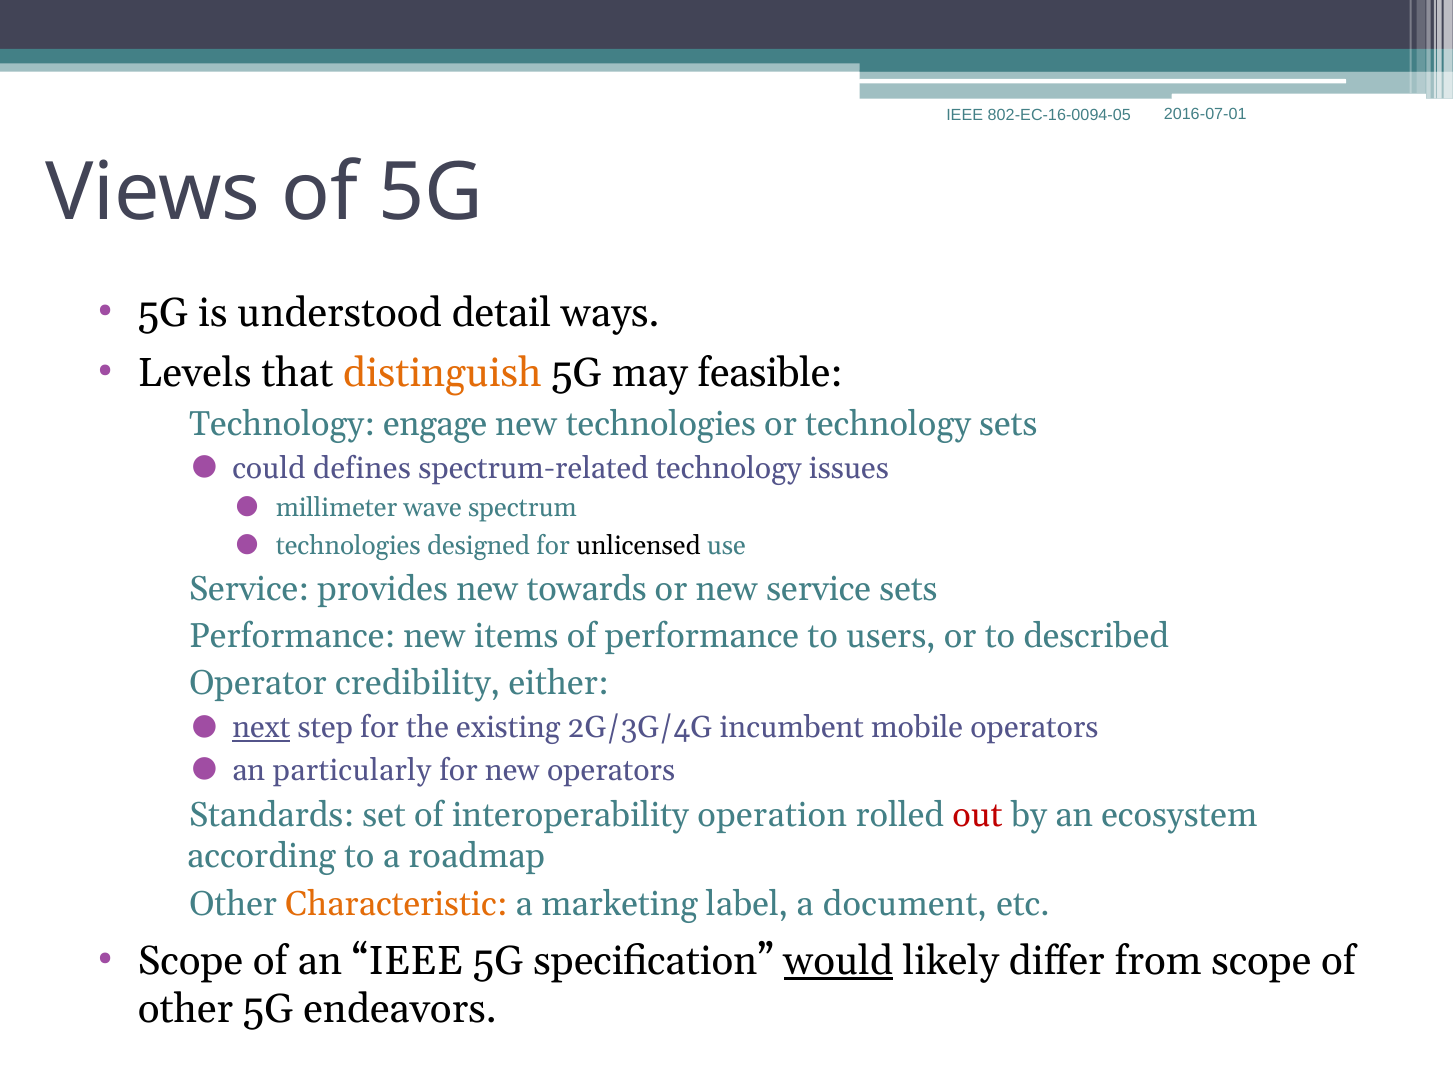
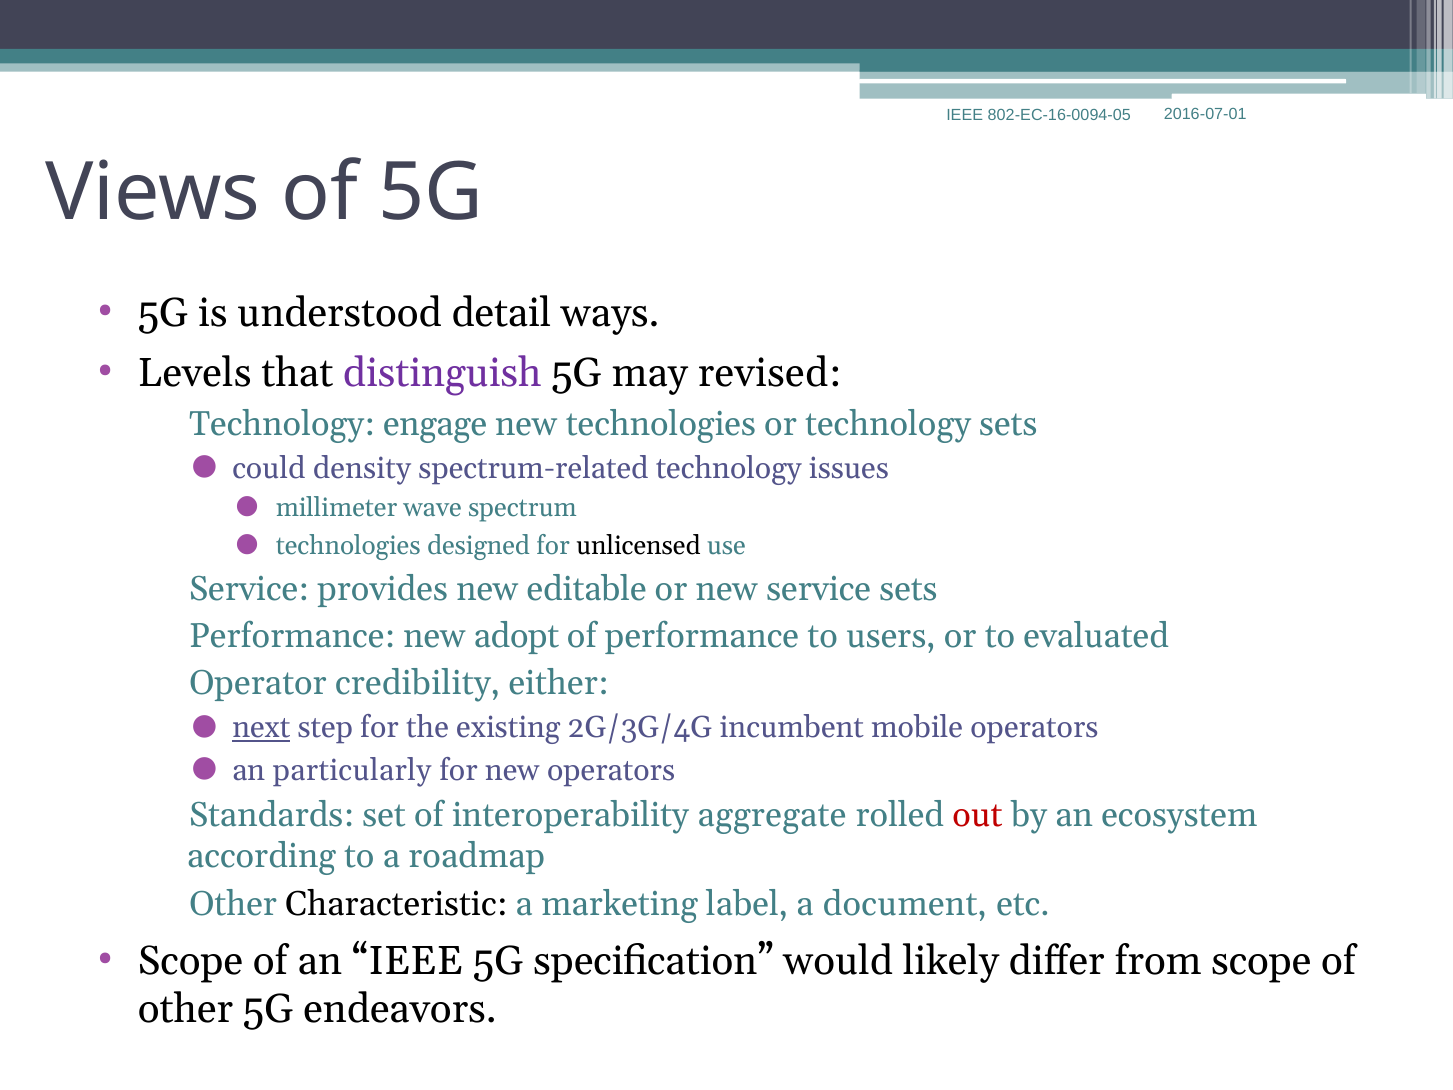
distinguish colour: orange -> purple
feasible: feasible -> revised
defines: defines -> density
towards: towards -> editable
items: items -> adopt
described: described -> evaluated
operation: operation -> aggregate
Characteristic colour: orange -> black
would underline: present -> none
